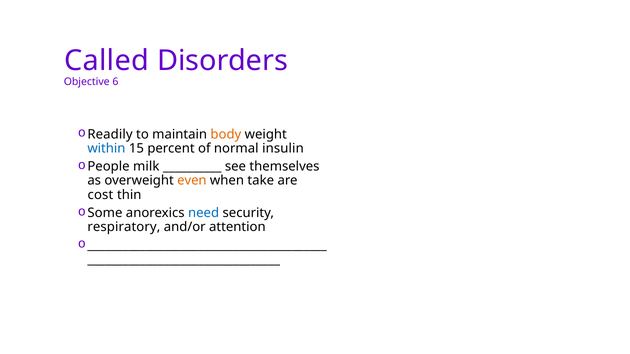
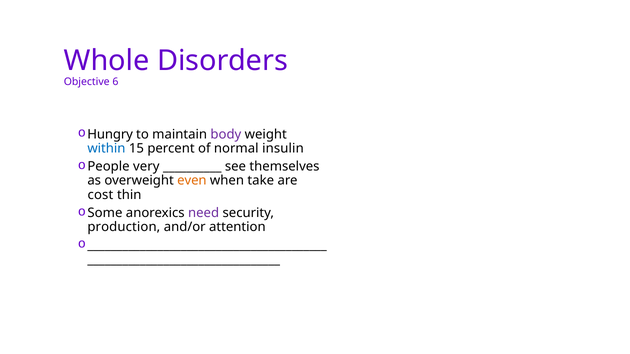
Called: Called -> Whole
Readily: Readily -> Hungry
body colour: orange -> purple
milk: milk -> very
need colour: blue -> purple
respiratory: respiratory -> production
